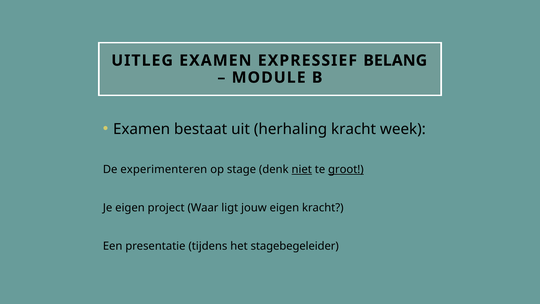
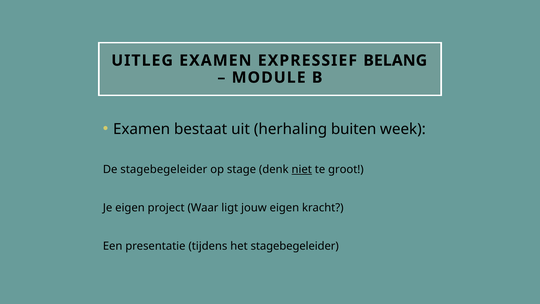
herhaling kracht: kracht -> buiten
De experimenteren: experimenteren -> stagebegeleider
groot underline: present -> none
